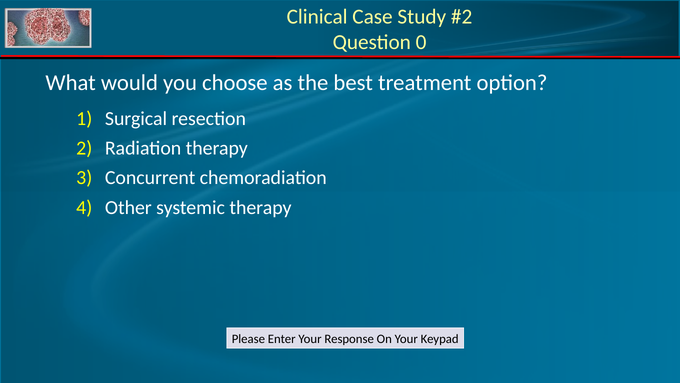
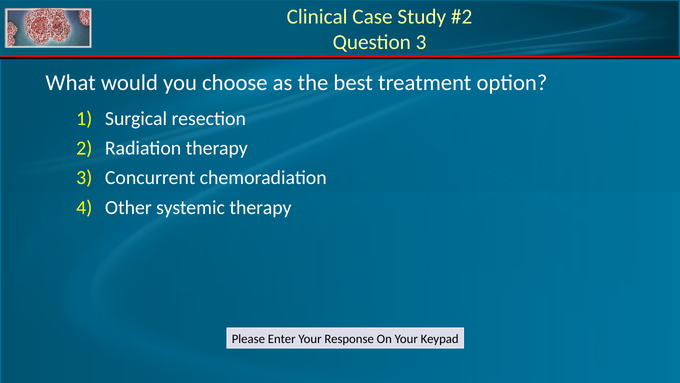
Question 0: 0 -> 3
